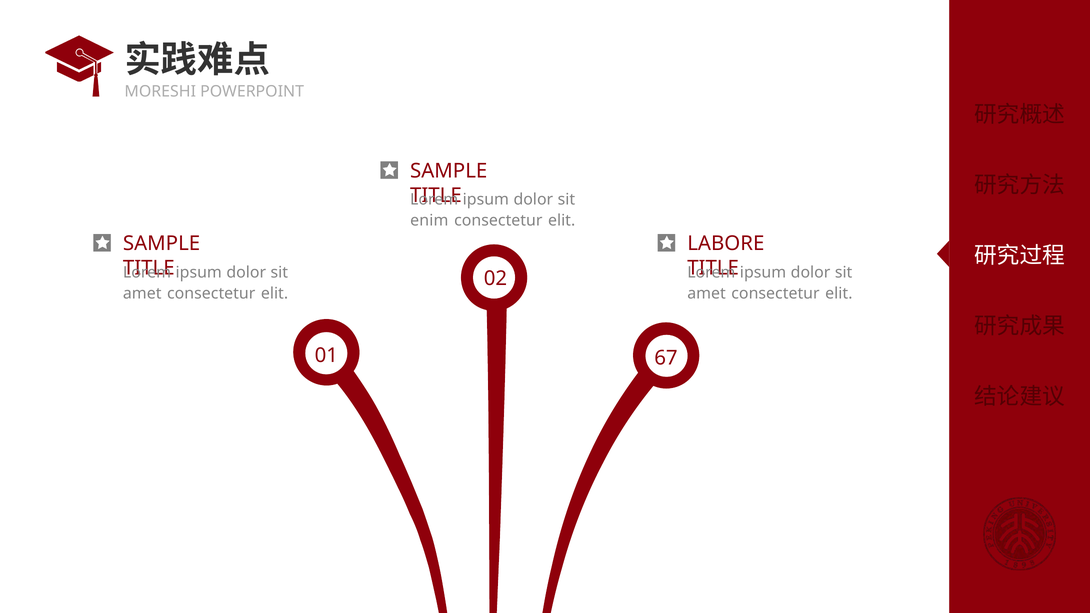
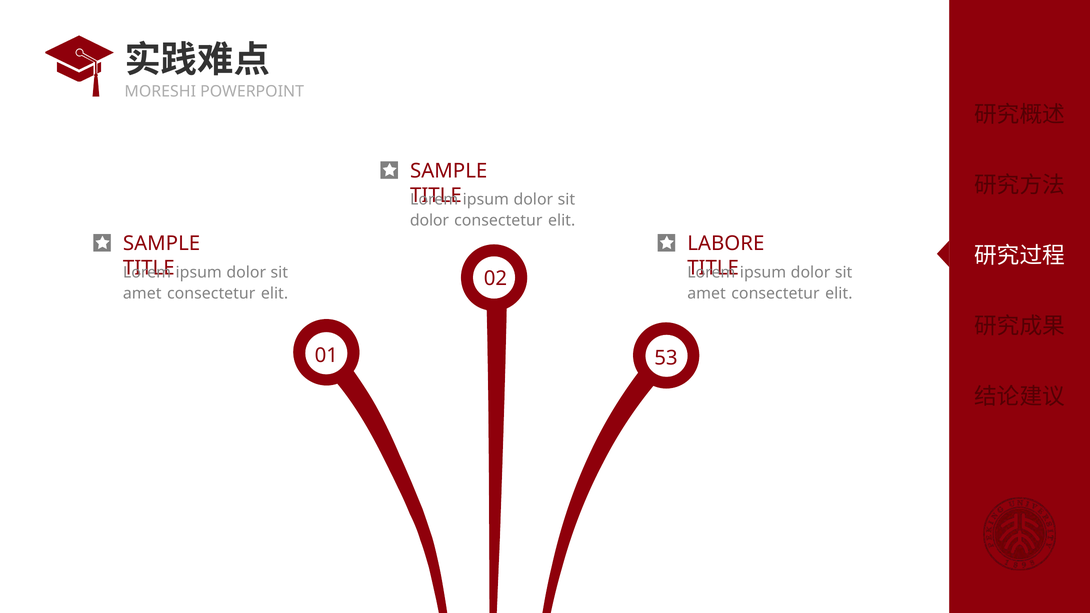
enim at (429, 221): enim -> dolor
67: 67 -> 53
